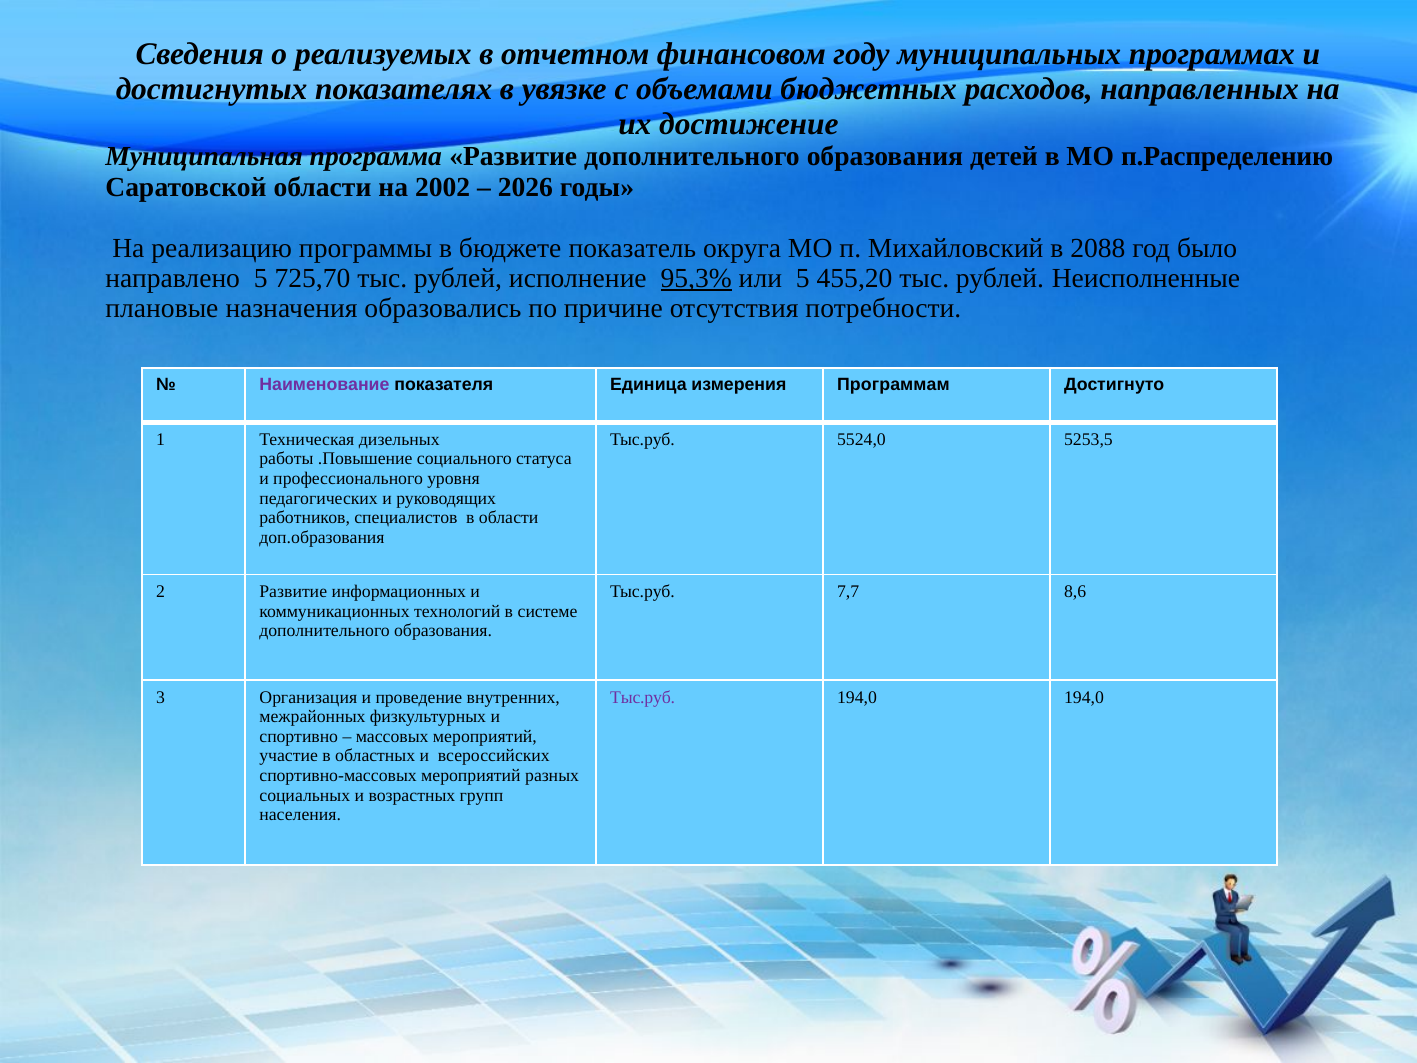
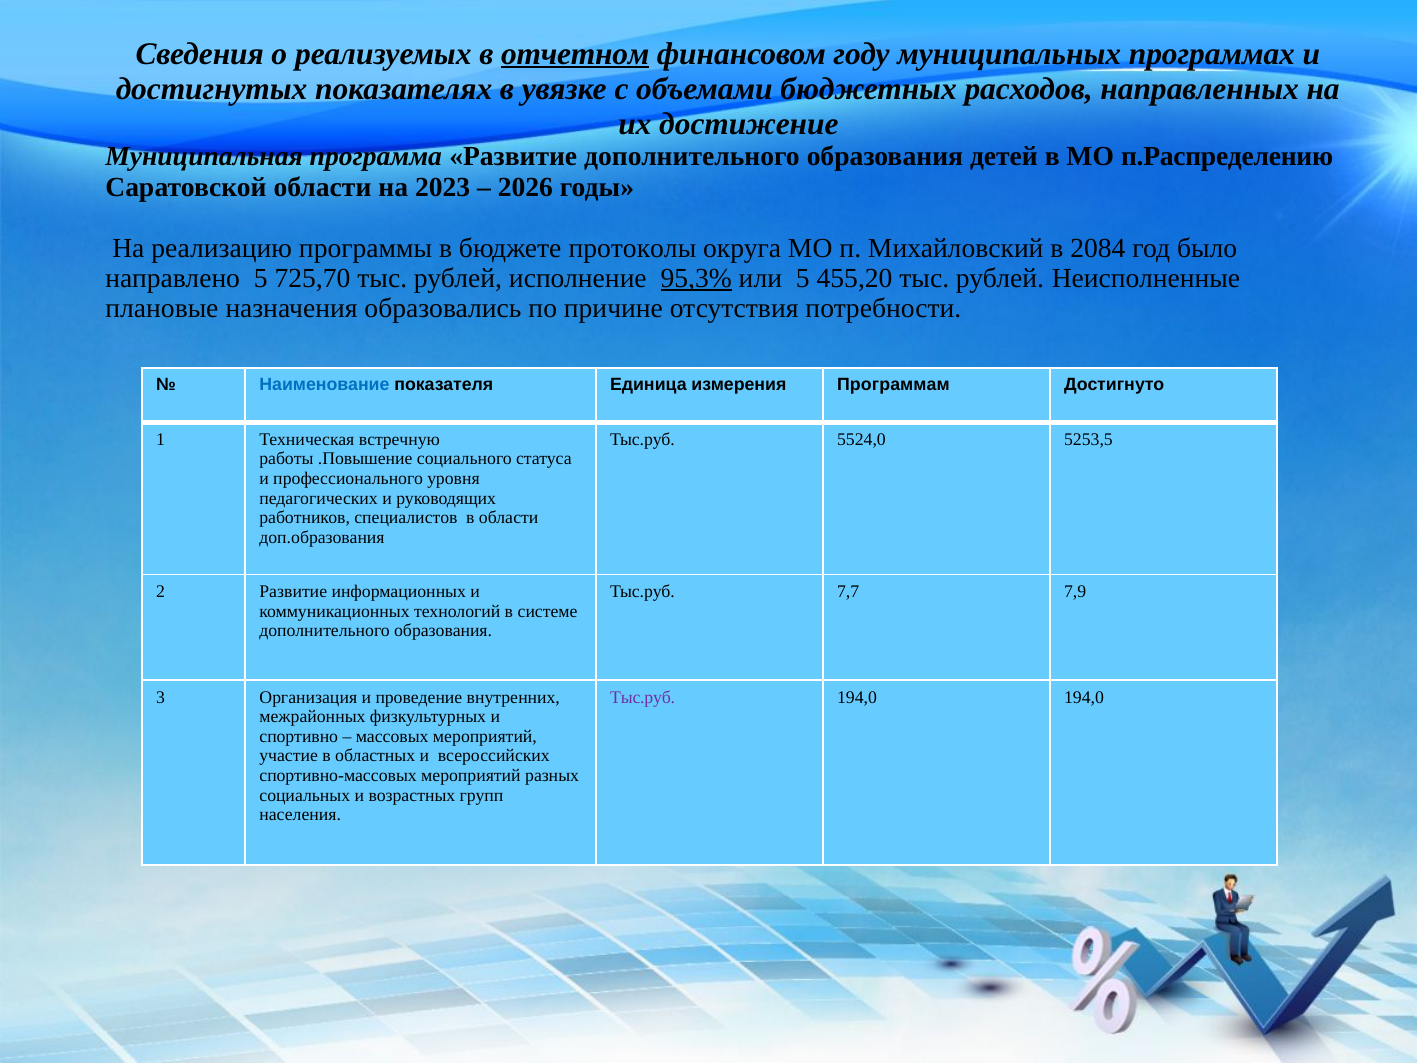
отчетном underline: none -> present
2002: 2002 -> 2023
показатель: показатель -> протоколы
2088: 2088 -> 2084
Наименование colour: purple -> blue
дизельных: дизельных -> встречную
8,6: 8,6 -> 7,9
